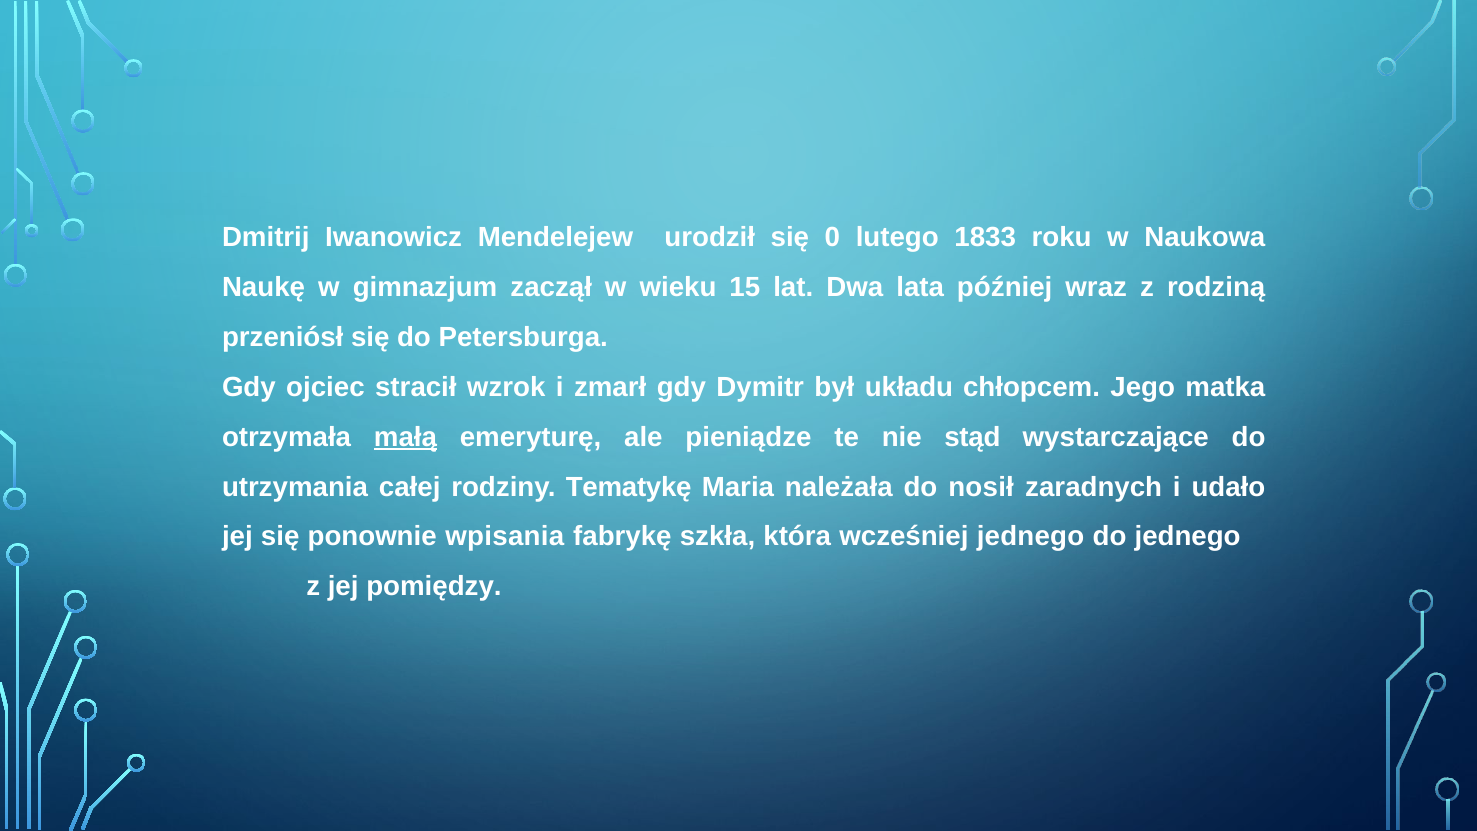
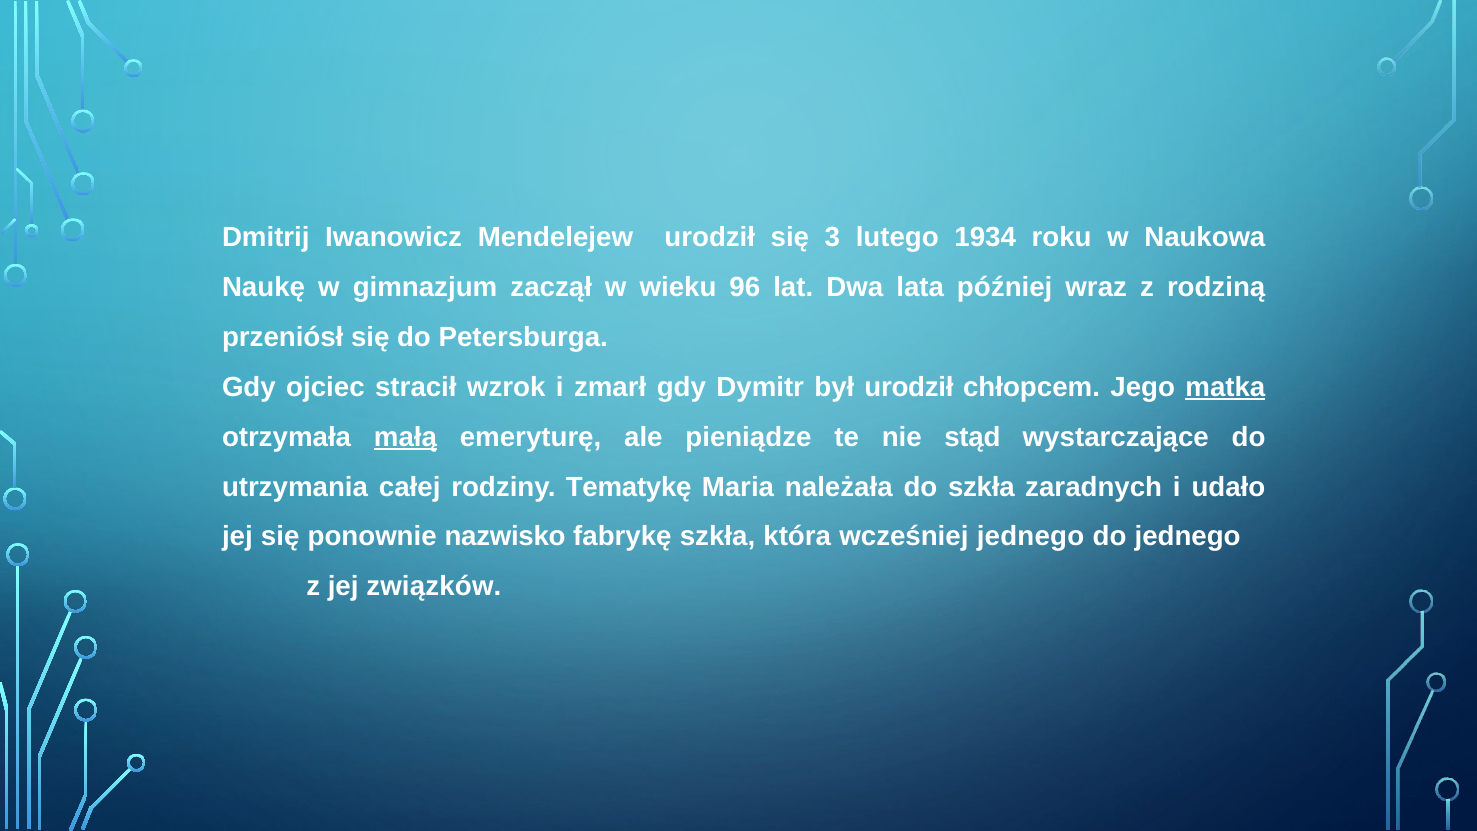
0: 0 -> 3
1833: 1833 -> 1934
15: 15 -> 96
był układu: układu -> urodził
matka underline: none -> present
do nosił: nosił -> szkła
wpisania: wpisania -> nazwisko
pomiędzy: pomiędzy -> związków
